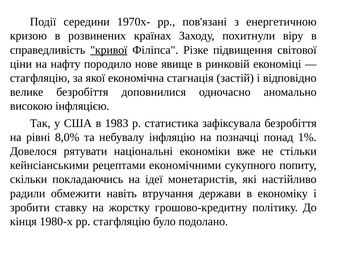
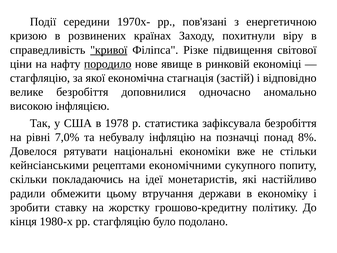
породило underline: none -> present
1983: 1983 -> 1978
8,0%: 8,0% -> 7,0%
1%: 1% -> 8%
навіть: навіть -> цьому
